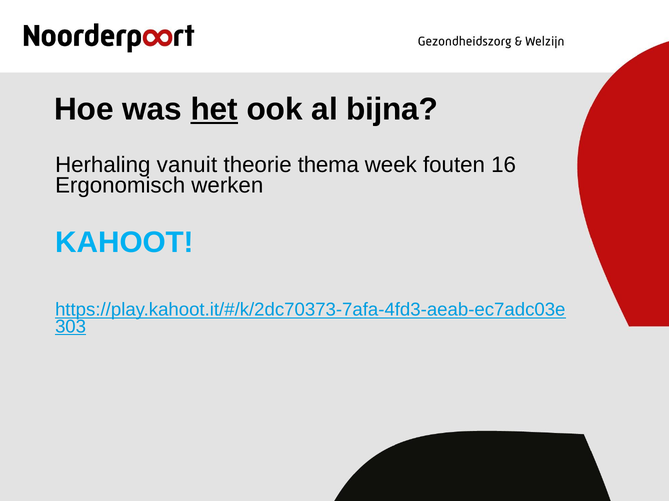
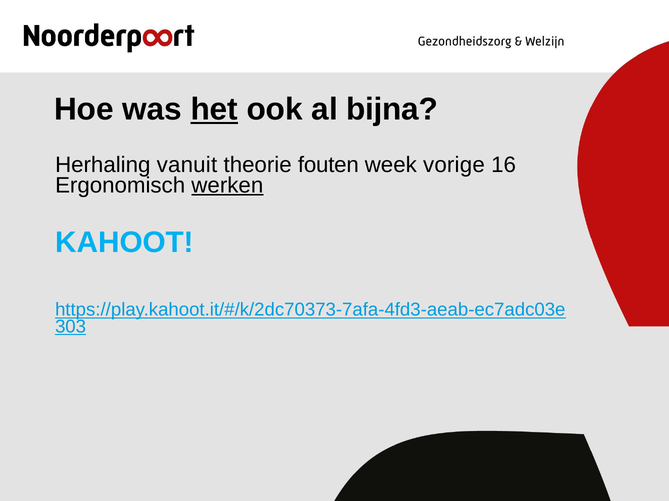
thema: thema -> fouten
fouten: fouten -> vorige
werken underline: none -> present
